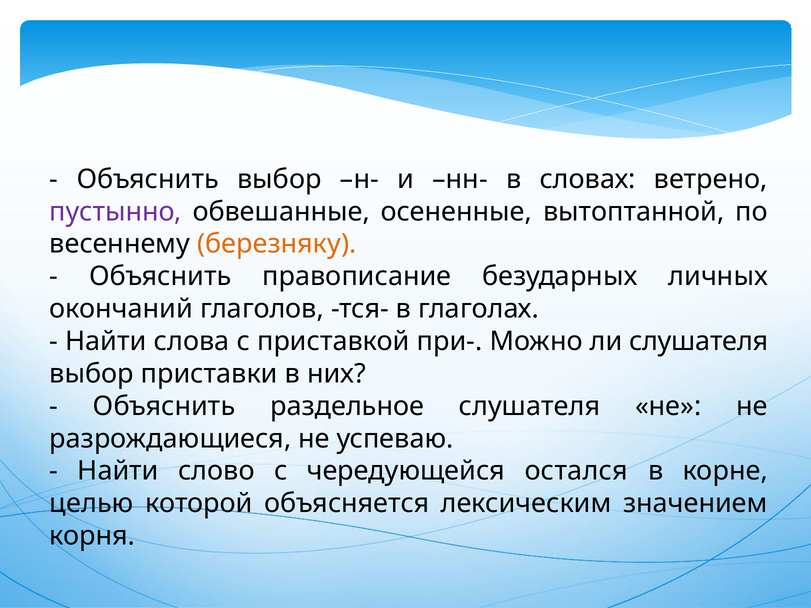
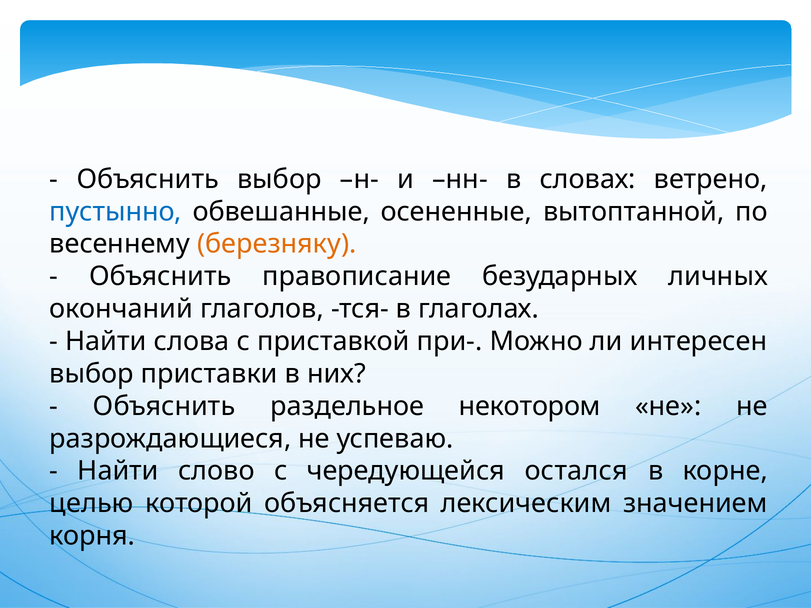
пустынно colour: purple -> blue
ли слушателя: слушателя -> интересен
раздельное слушателя: слушателя -> некотором
